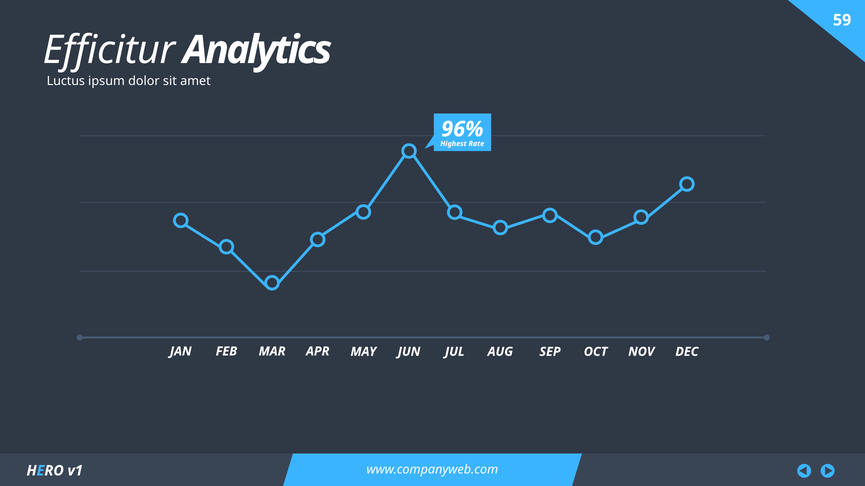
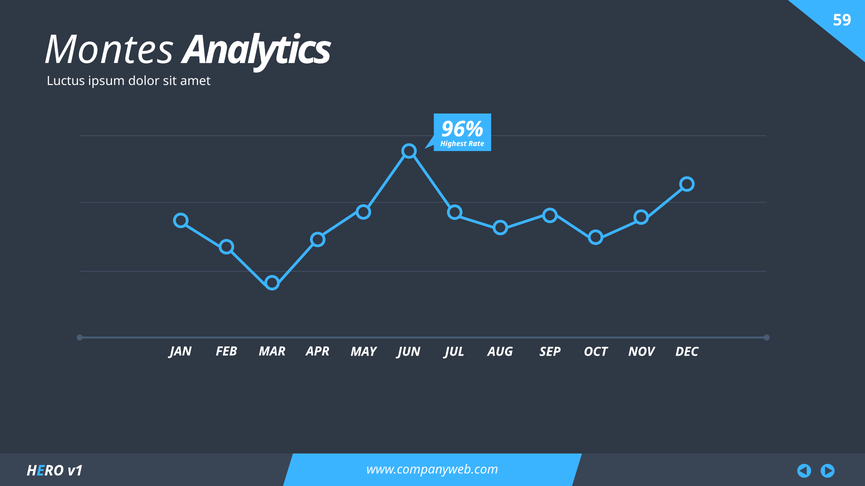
Efficitur: Efficitur -> Montes
